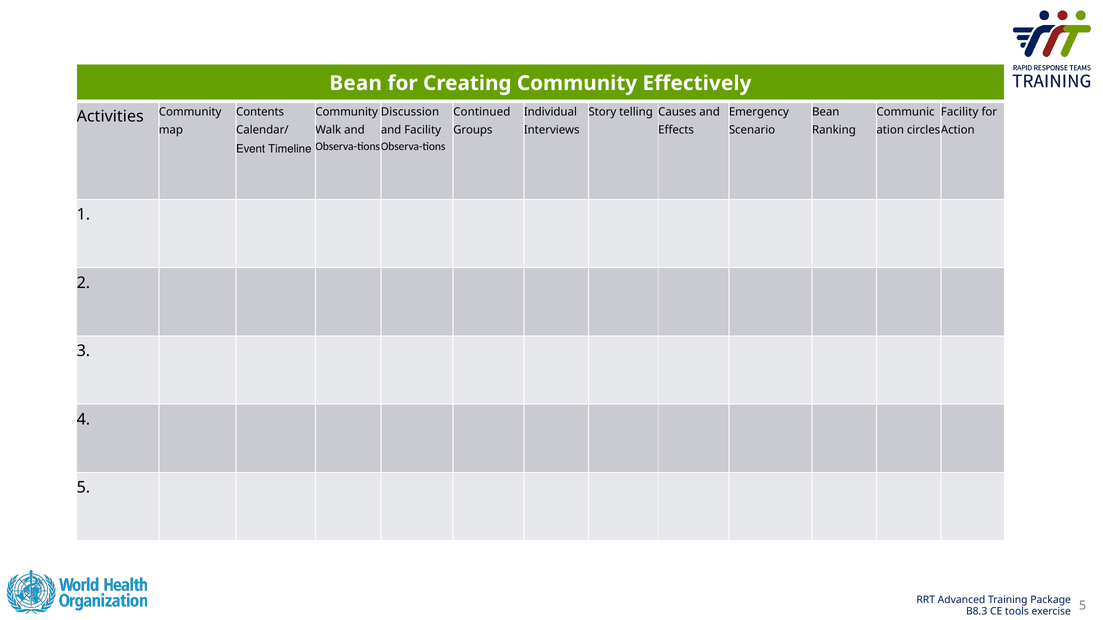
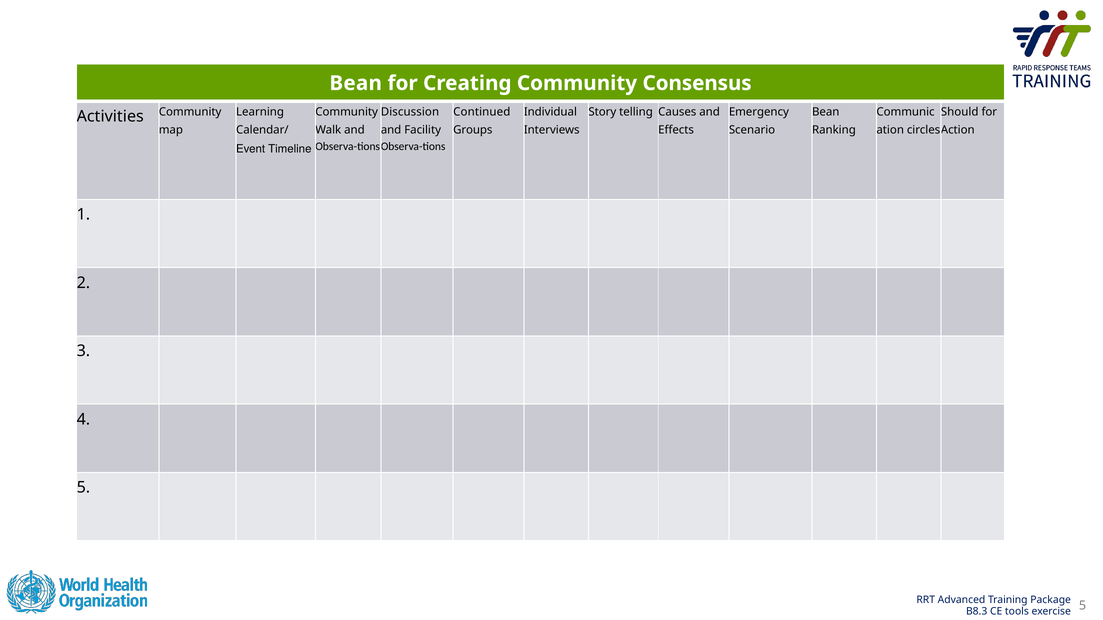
Effectively: Effectively -> Consensus
Contents: Contents -> Learning
Facility at (960, 112): Facility -> Should
